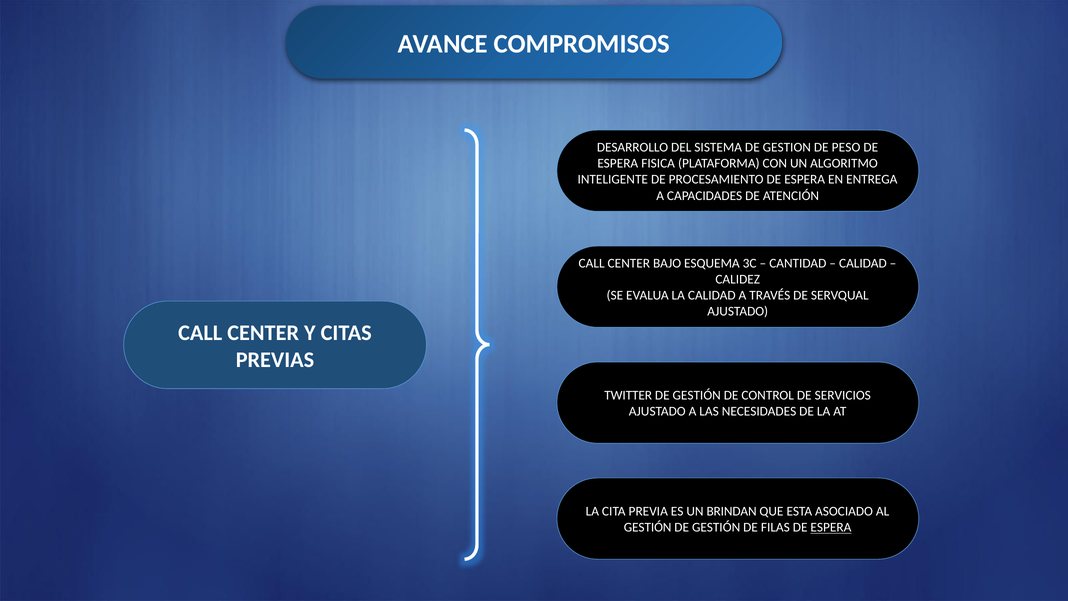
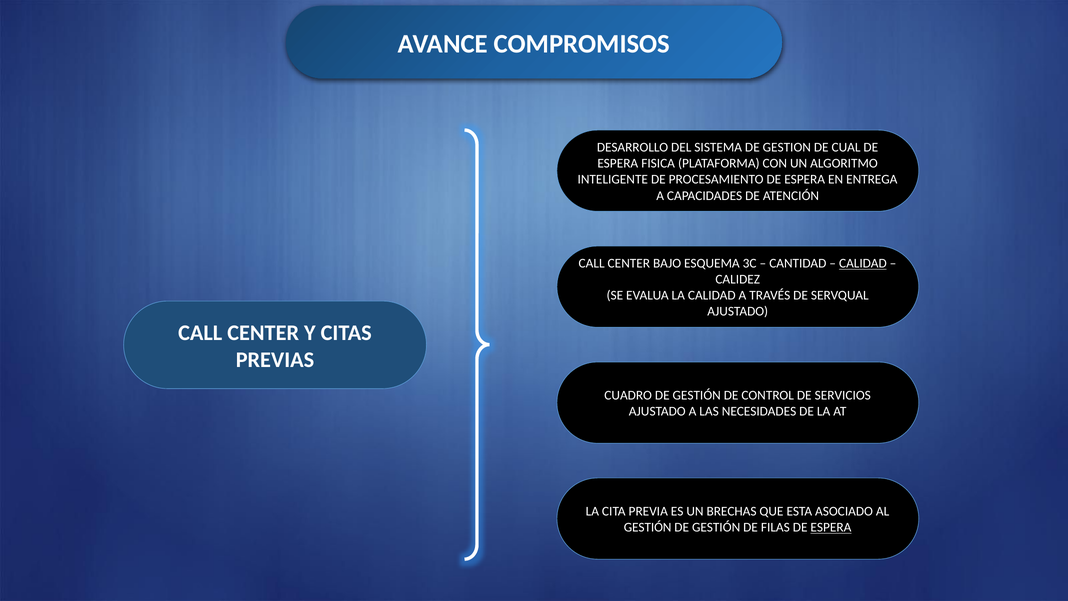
PESO: PESO -> CUAL
CALIDAD at (863, 263) underline: none -> present
TWITTER: TWITTER -> CUADRO
BRINDAN: BRINDAN -> BRECHAS
